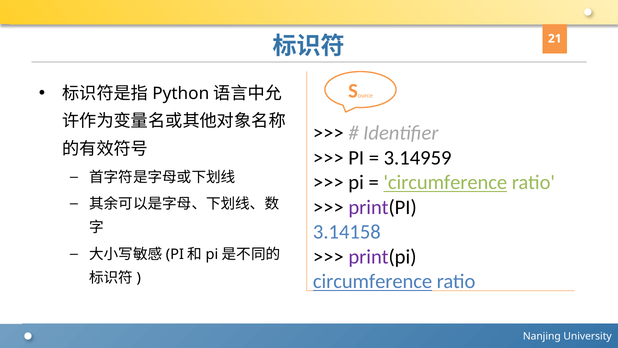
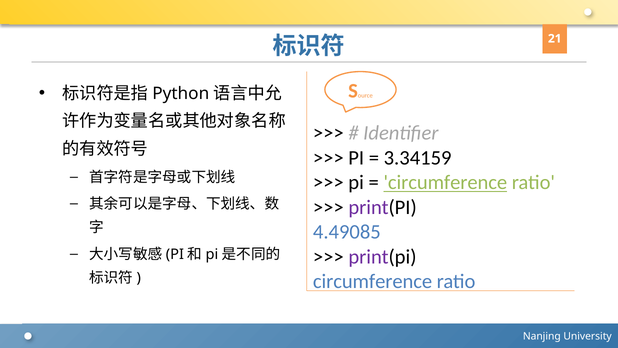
3.14959: 3.14959 -> 3.34159
3.14158: 3.14158 -> 4.49085
circumference at (373, 281) underline: present -> none
